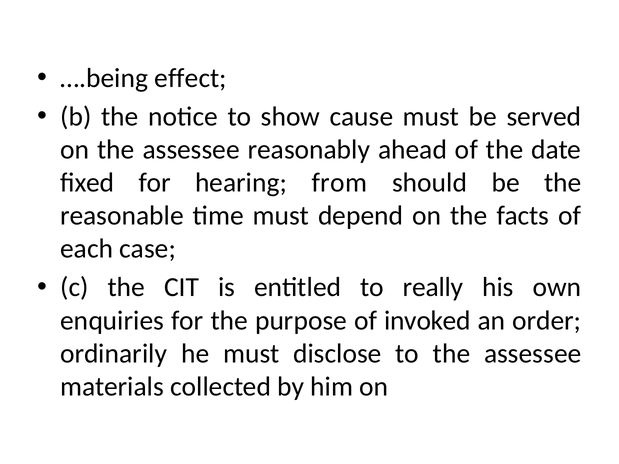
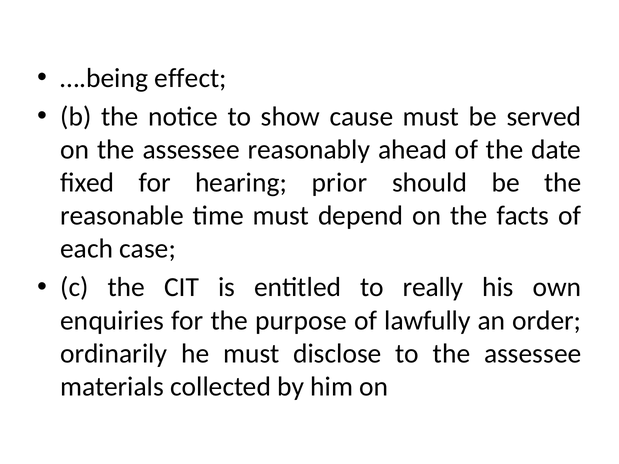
from: from -> prior
invoked: invoked -> lawfully
